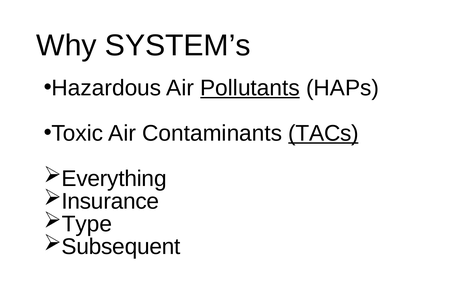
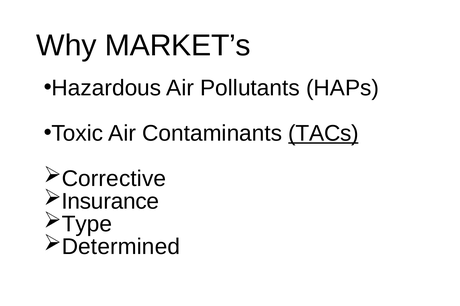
SYSTEM’s: SYSTEM’s -> MARKET’s
Pollutants underline: present -> none
Everything: Everything -> Corrective
Subsequent: Subsequent -> Determined
